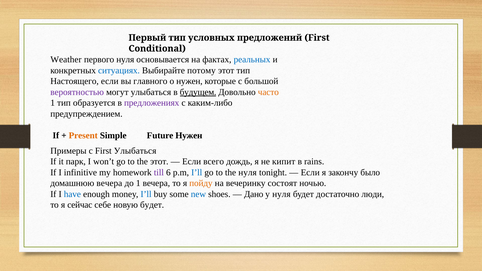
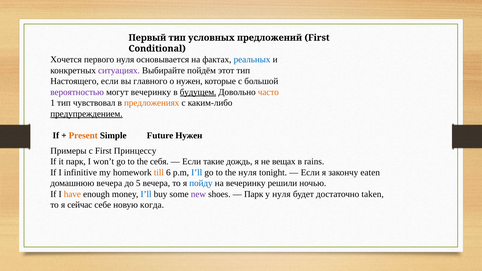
Weather: Weather -> Хочется
ситуациях colour: blue -> purple
потому: потому -> пойдём
могут улыбаться: улыбаться -> вечеринку
образуется: образуется -> чувствовал
предложениях colour: purple -> orange
предупреждением underline: none -> present
First Улыбаться: Улыбаться -> Принцессу
the этот: этот -> себя
всего: всего -> такие
кипит: кипит -> вещах
till colour: purple -> orange
было: было -> eaten
до 1: 1 -> 5
пойду colour: orange -> blue
состоят: состоят -> решили
have colour: blue -> orange
new colour: blue -> purple
Дано at (254, 194): Дано -> Парк
люди: люди -> taken
новую будет: будет -> когда
